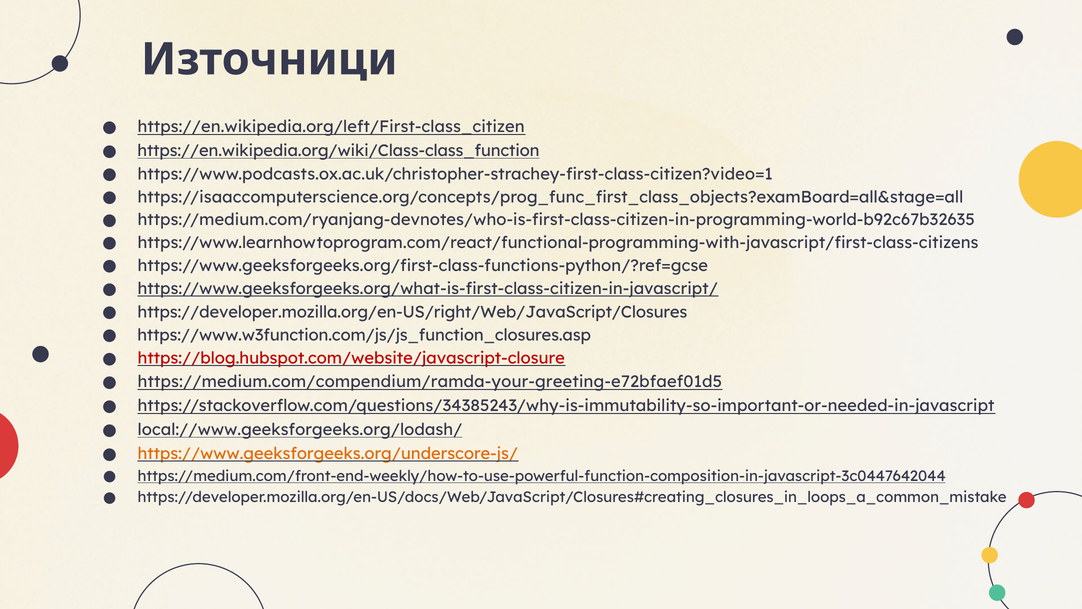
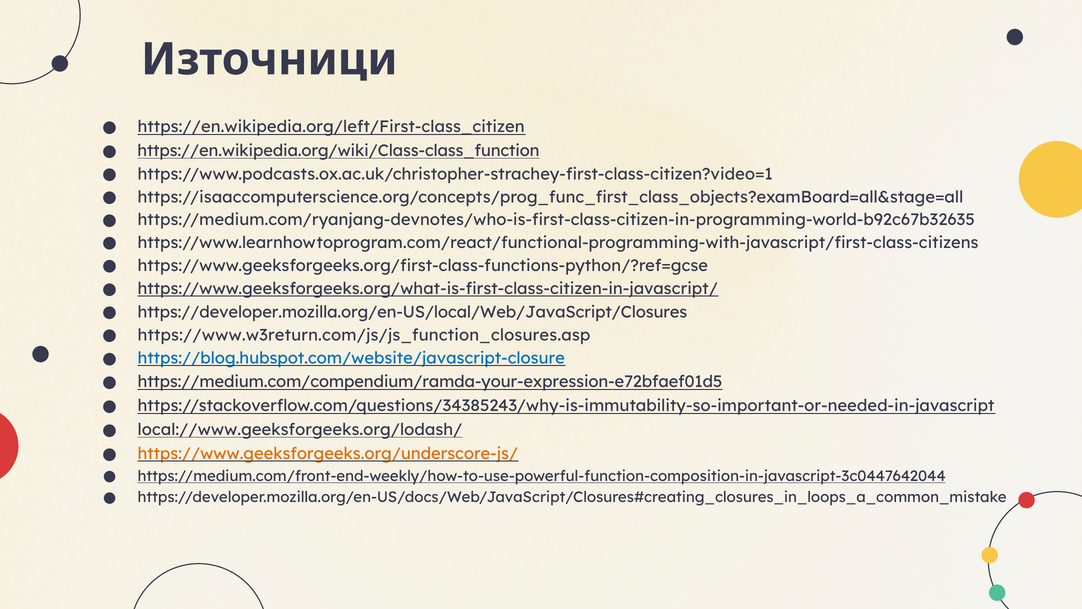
https://developer.mozilla.org/en-US/right/Web/JavaScript/Closures: https://developer.mozilla.org/en-US/right/Web/JavaScript/Closures -> https://developer.mozilla.org/en-US/local/Web/JavaScript/Closures
https://www.w3function.com/js/js_function_closures.asp: https://www.w3function.com/js/js_function_closures.asp -> https://www.w3return.com/js/js_function_closures.asp
https://blog.hubspot.com/website/javascript-closure colour: red -> blue
https://medium.com/compendium/ramda-your-greeting-e72bfaef01d5: https://medium.com/compendium/ramda-your-greeting-e72bfaef01d5 -> https://medium.com/compendium/ramda-your-expression-e72bfaef01d5
